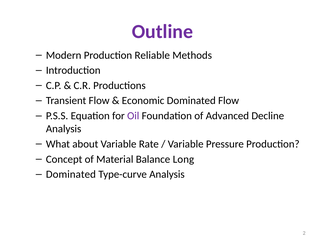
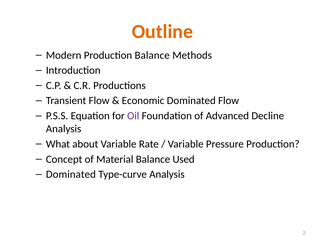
Outline colour: purple -> orange
Production Reliable: Reliable -> Balance
Long: Long -> Used
